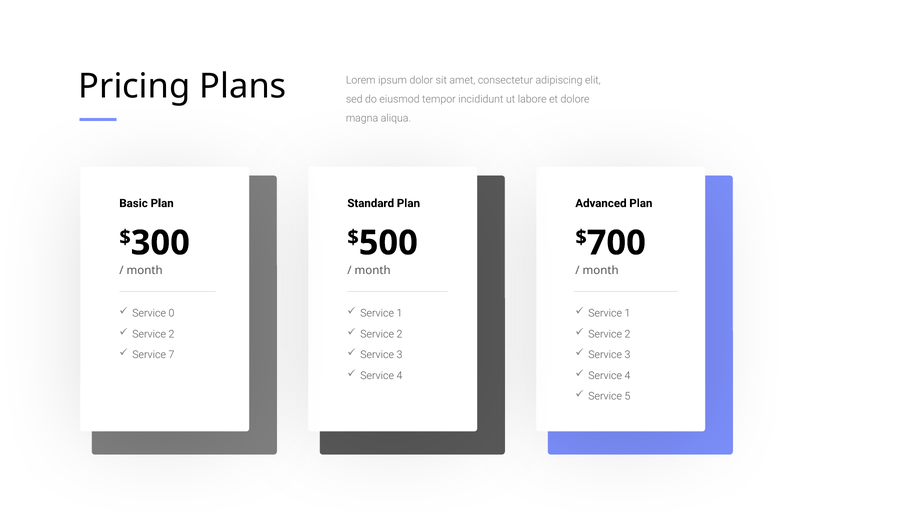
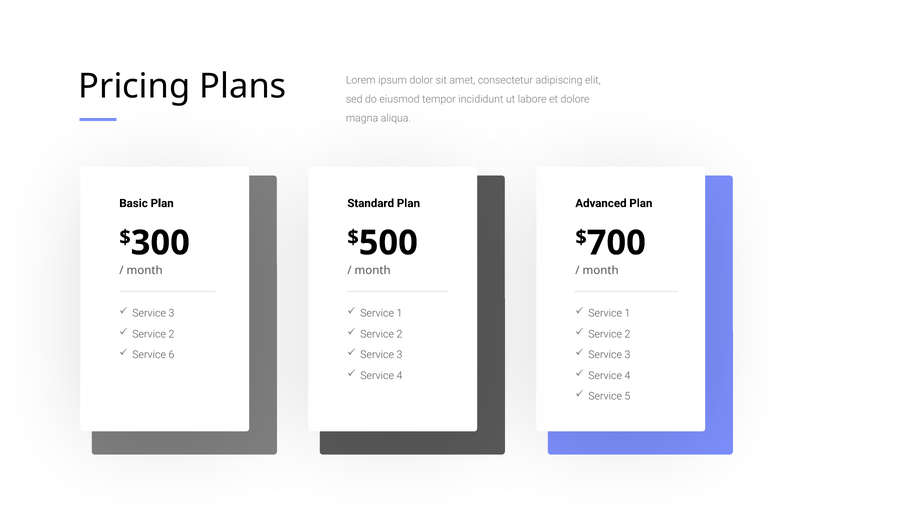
0 at (172, 313): 0 -> 3
7: 7 -> 6
